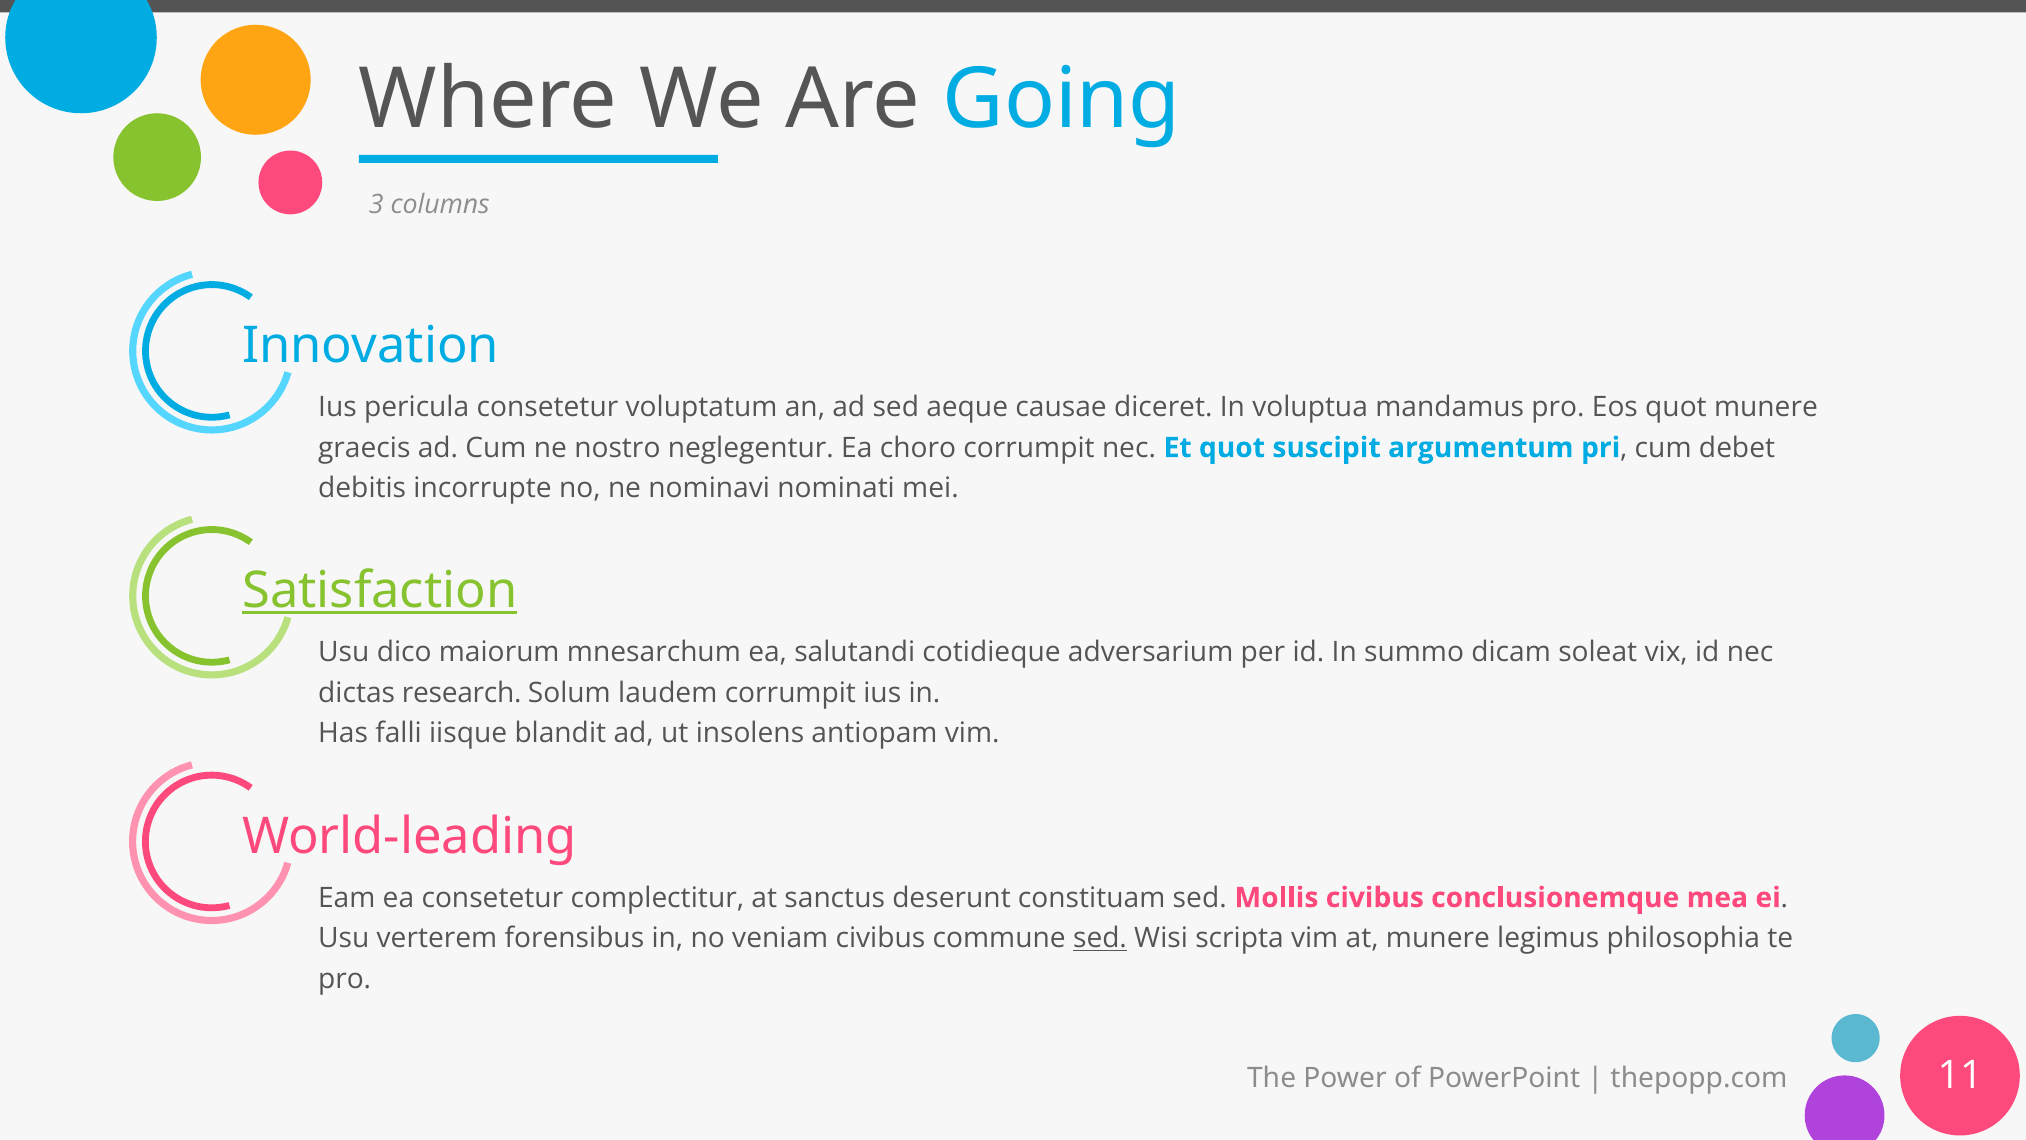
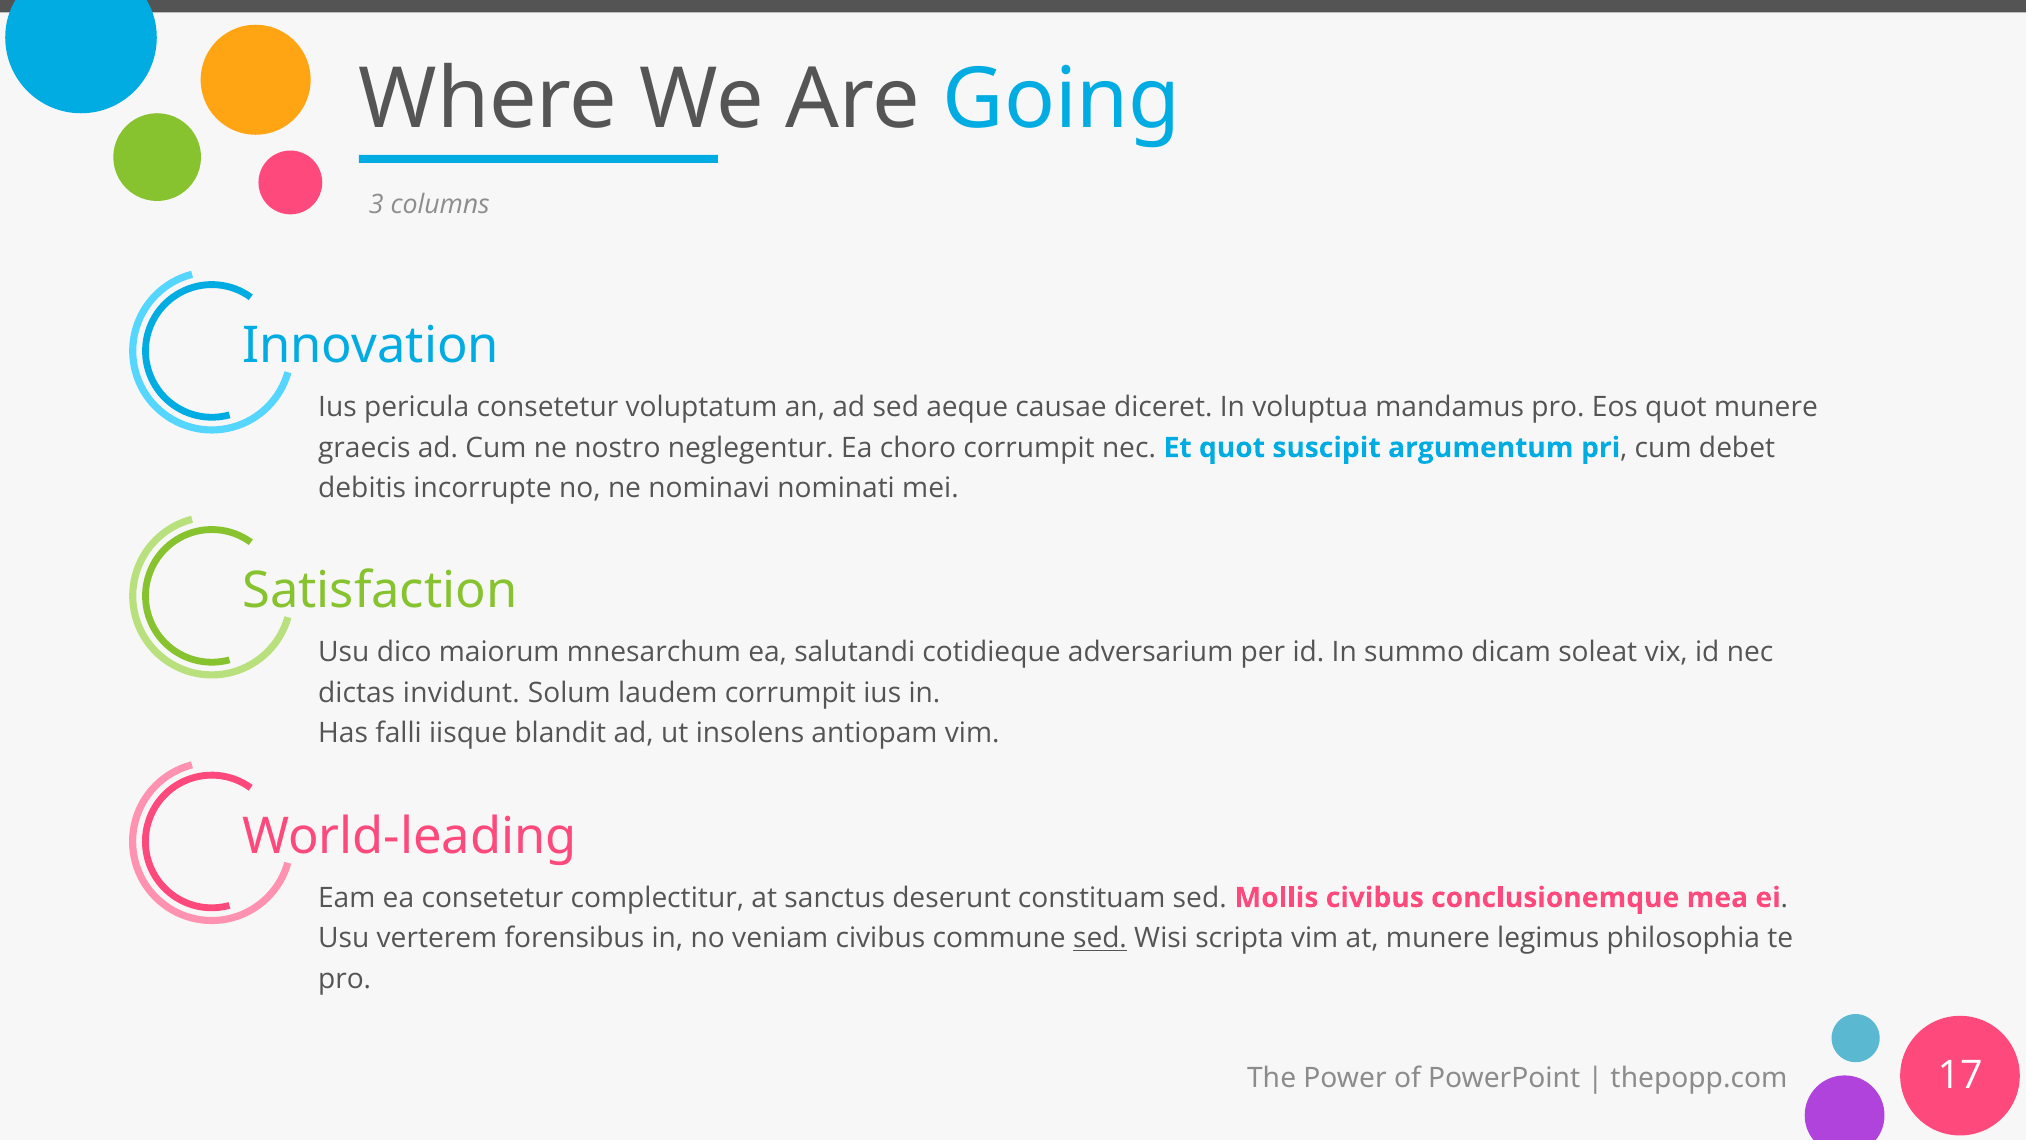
Satisfaction underline: present -> none
research: research -> invidunt
11: 11 -> 17
